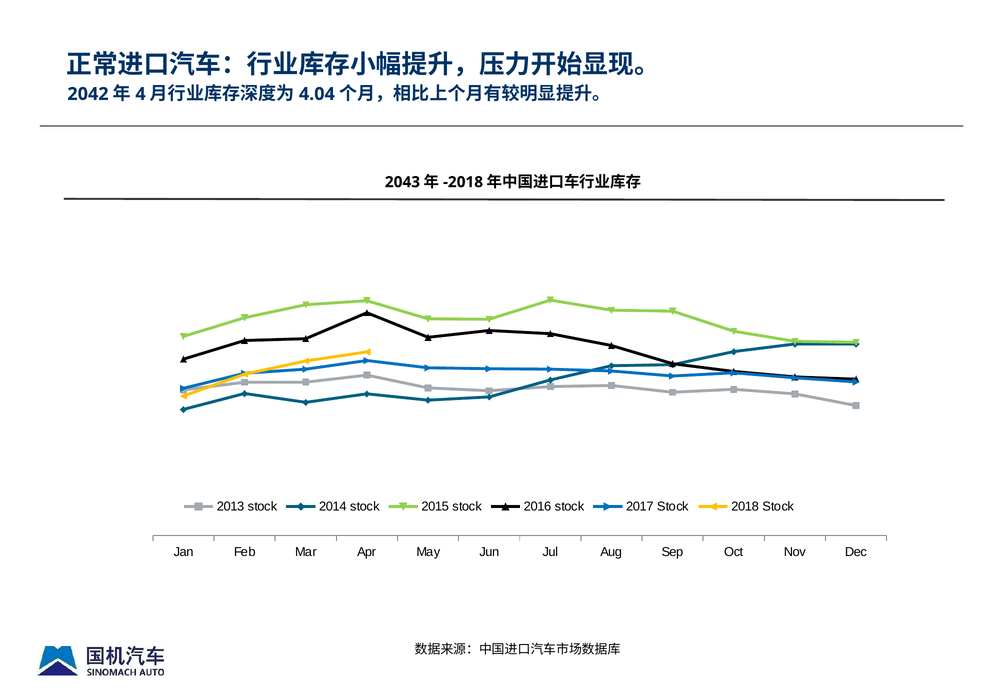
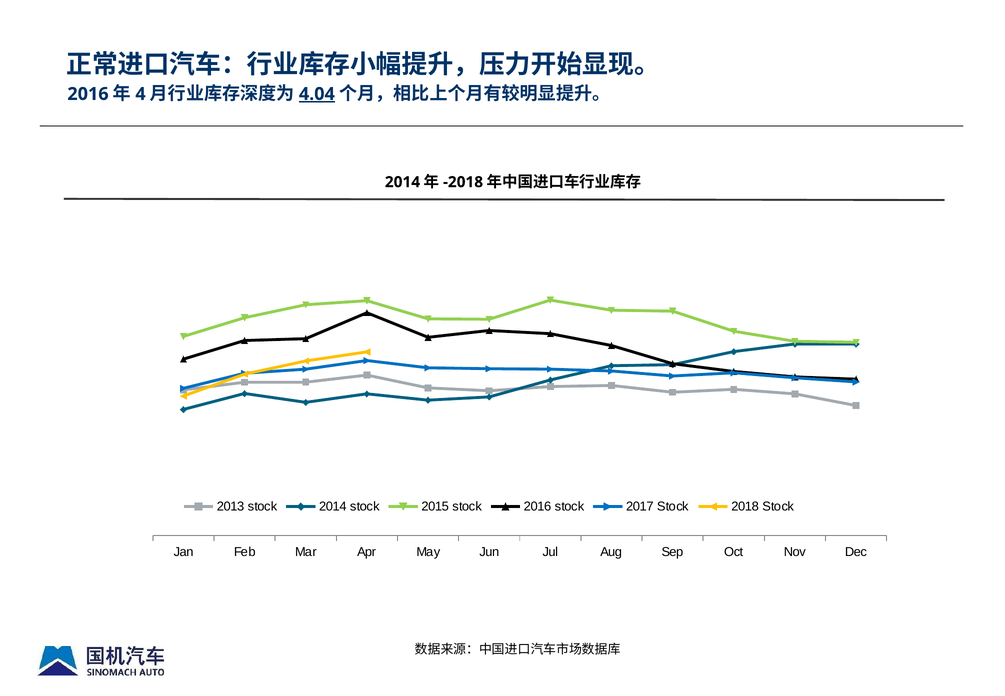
2042 at (88, 94): 2042 -> 2016
4.04 underline: none -> present
2043 at (402, 182): 2043 -> 2014
